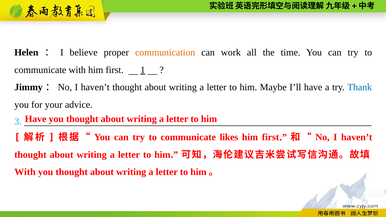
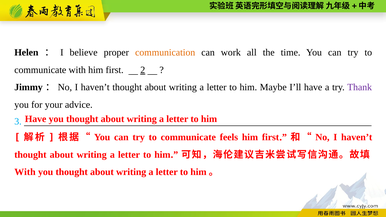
1: 1 -> 2
Thank colour: blue -> purple
likes: likes -> feels
